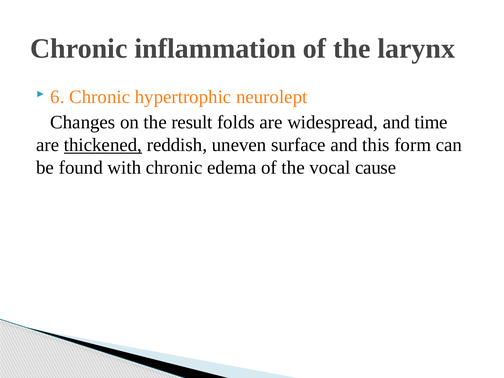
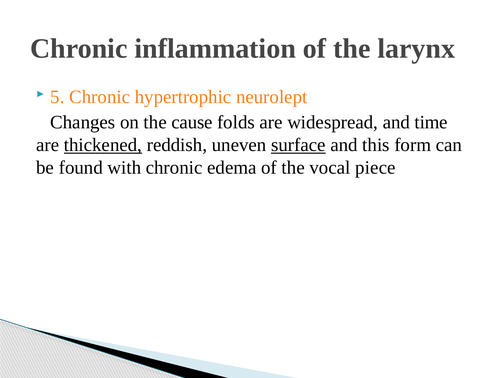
6: 6 -> 5
result: result -> cause
surface underline: none -> present
cause: cause -> piece
